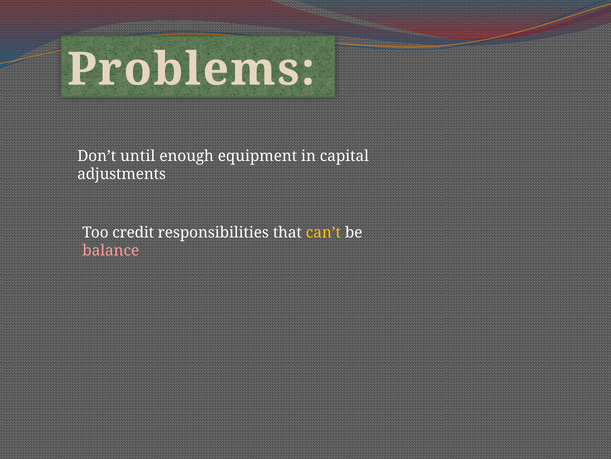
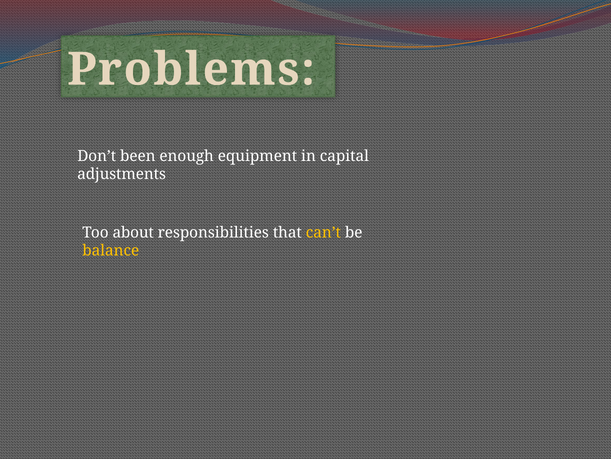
until: until -> been
credit: credit -> about
balance colour: pink -> yellow
